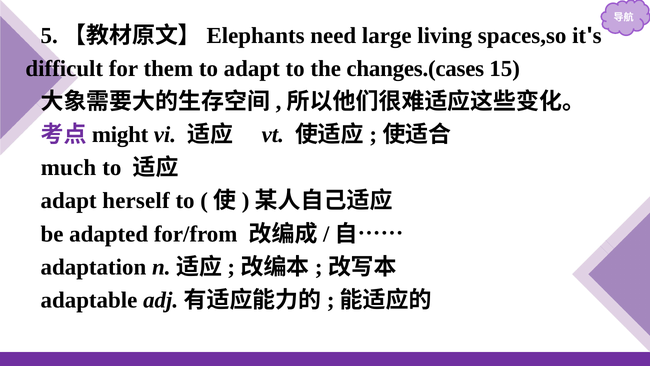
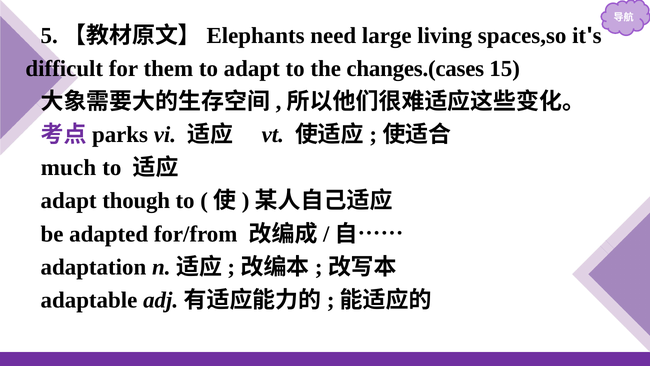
might: might -> parks
herself: herself -> though
